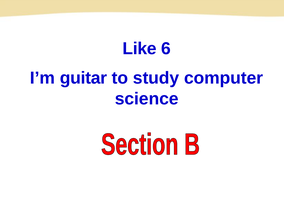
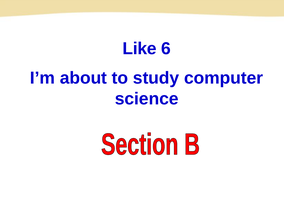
guitar: guitar -> about
